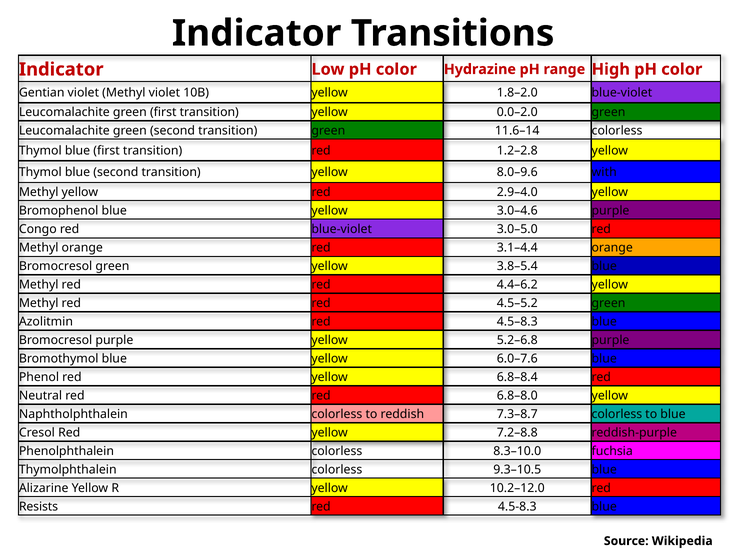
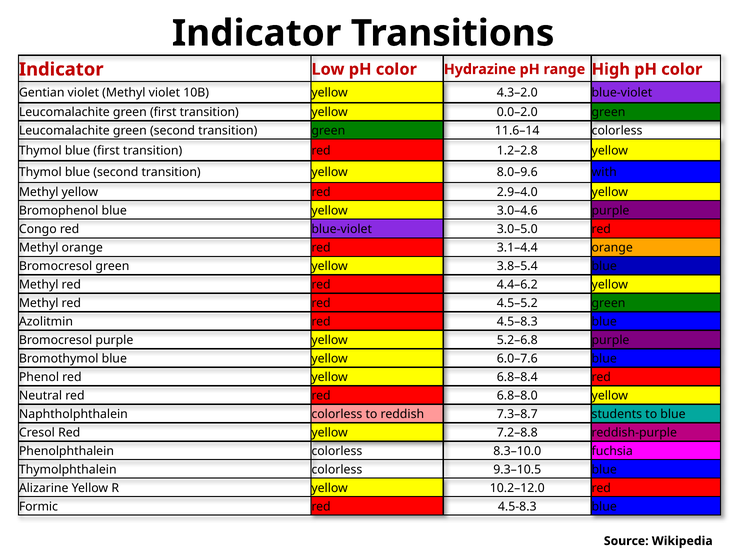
1.8–2.0: 1.8–2.0 -> 4.3–2.0
7.3–8.7 colorless: colorless -> students
Resists: Resists -> Formic
